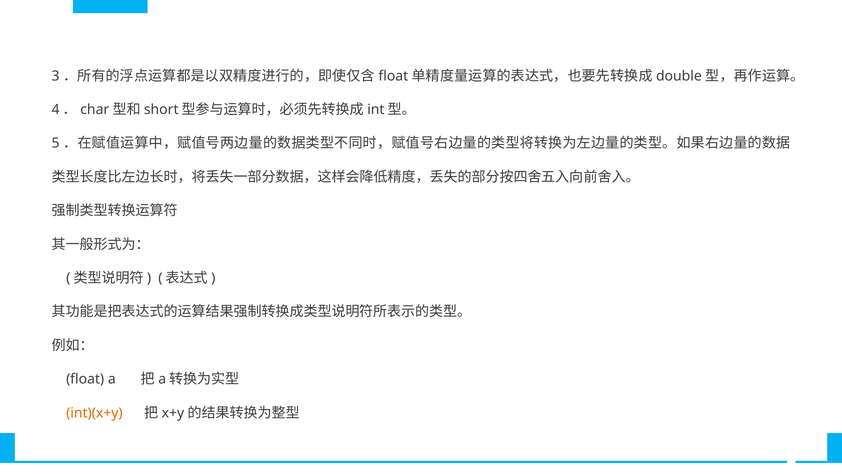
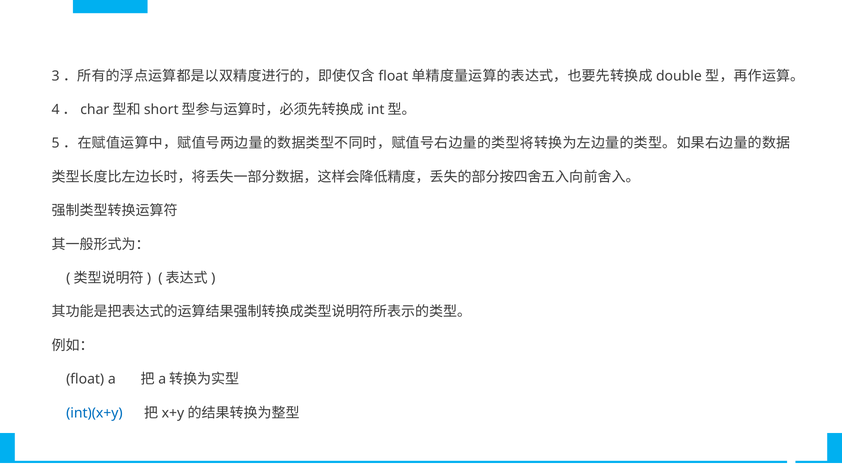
int)(x+y colour: orange -> blue
